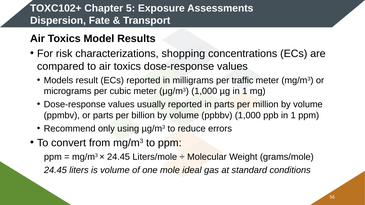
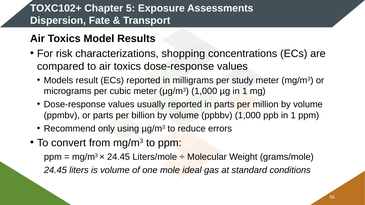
traffic: traffic -> study
